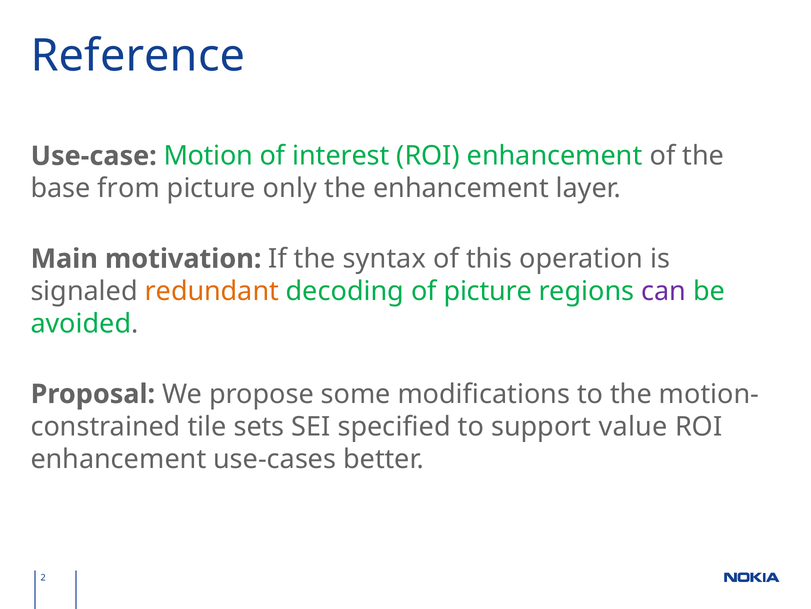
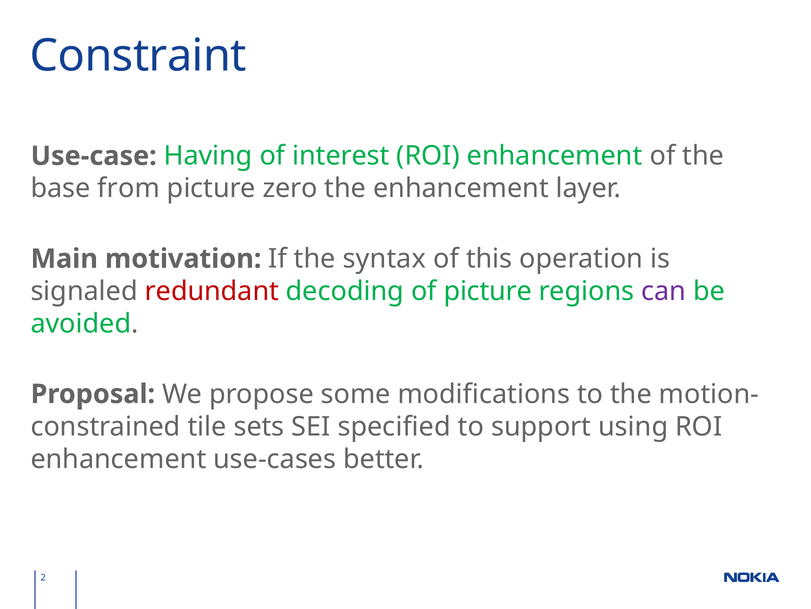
Reference: Reference -> Constraint
Motion: Motion -> Having
only: only -> zero
redundant colour: orange -> red
value: value -> using
